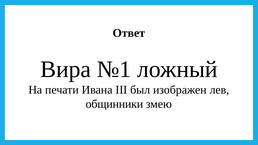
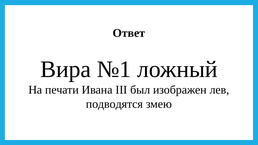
общинники: общинники -> подводятся
